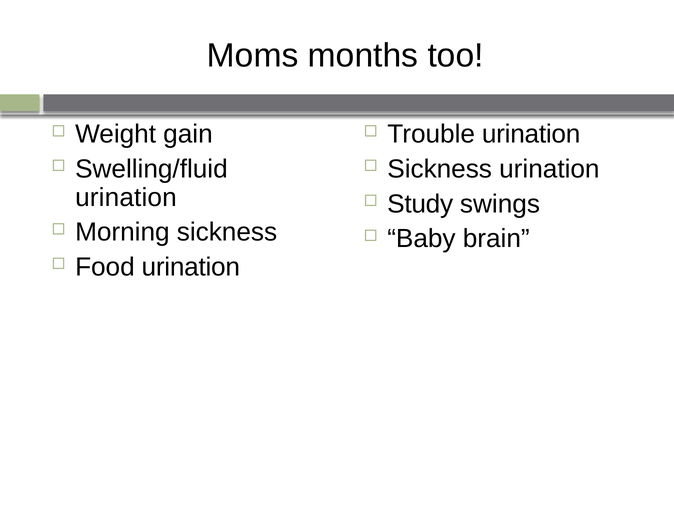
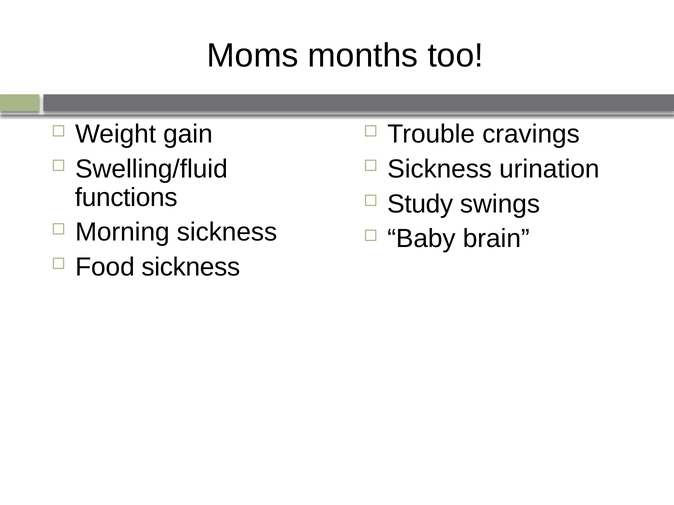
Trouble urination: urination -> cravings
urination at (126, 198): urination -> functions
Food urination: urination -> sickness
